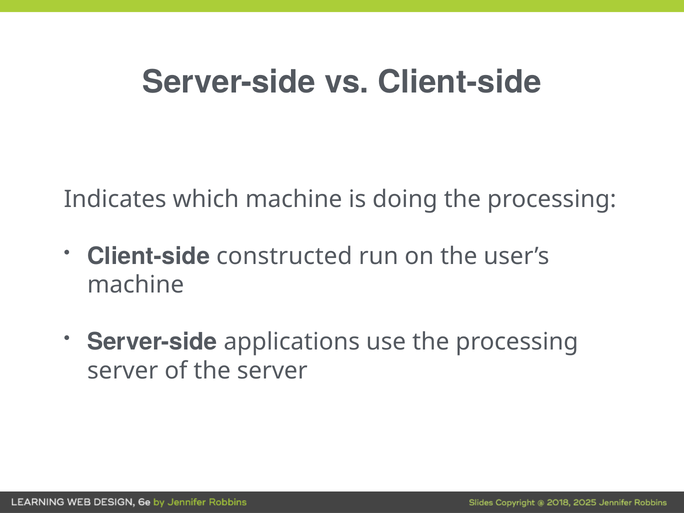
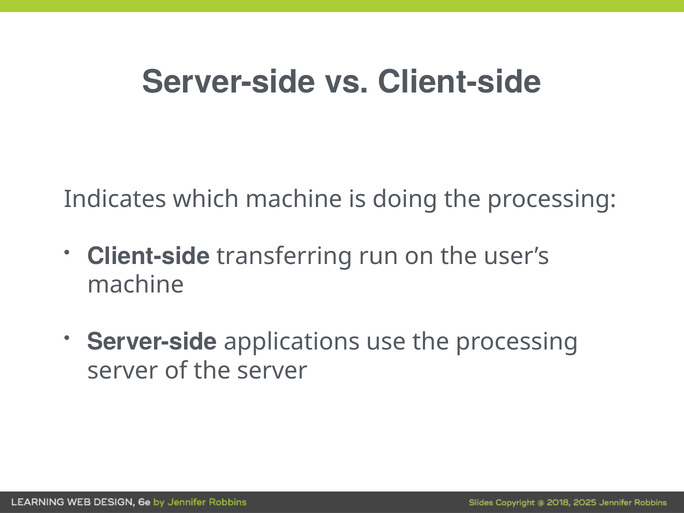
constructed: constructed -> transferring
